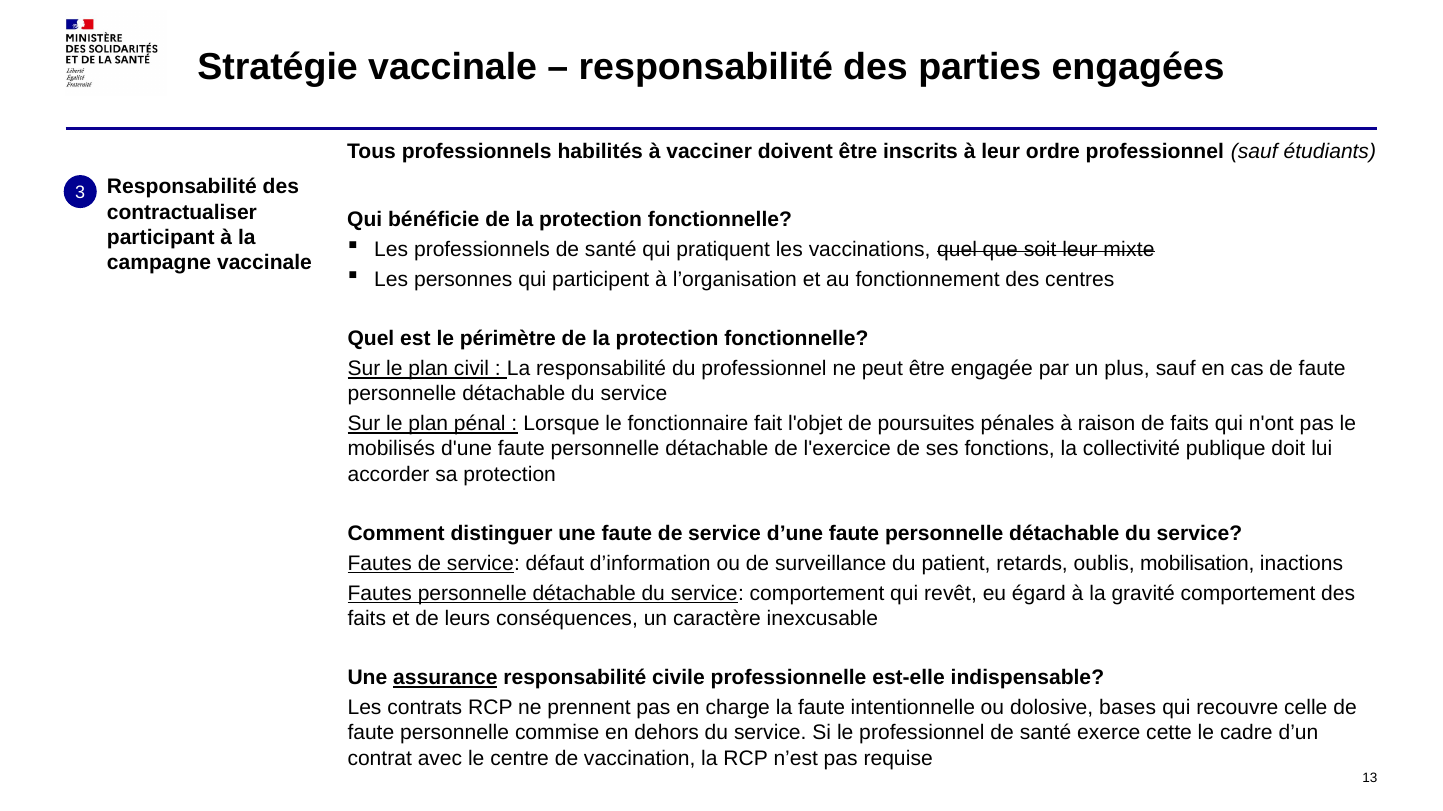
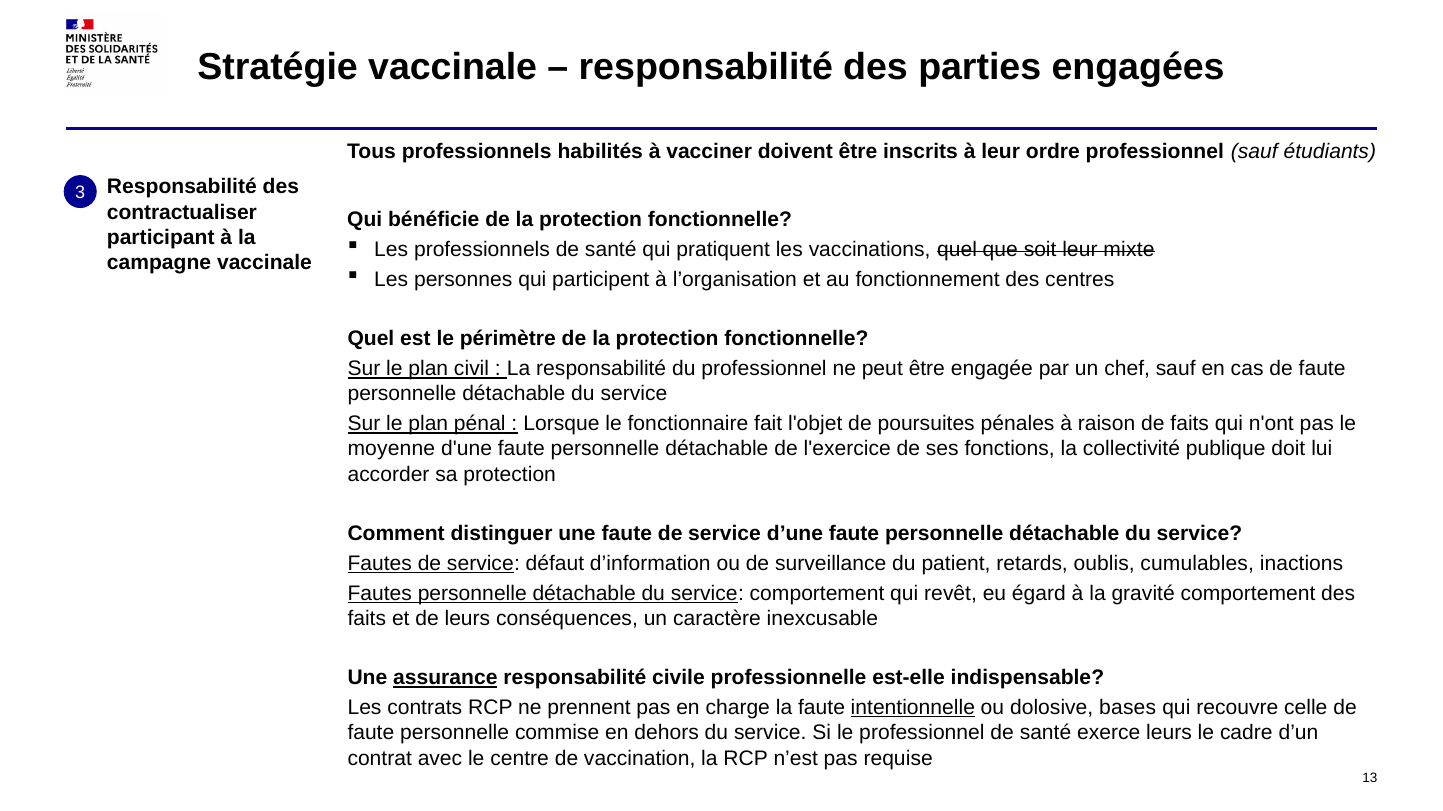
plus: plus -> chef
mobilisés: mobilisés -> moyenne
mobilisation: mobilisation -> cumulables
intentionnelle underline: none -> present
exerce cette: cette -> leurs
